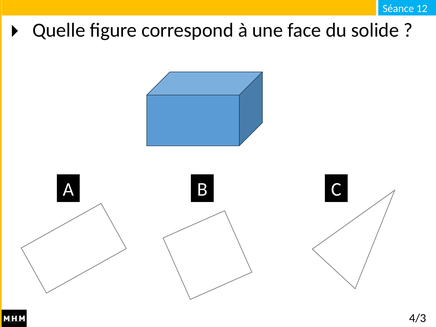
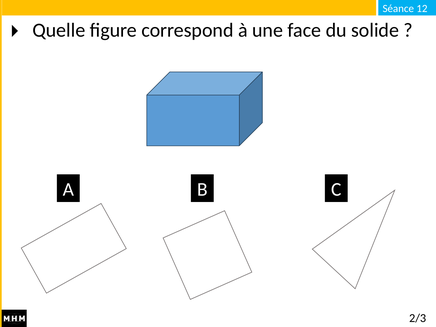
4/3: 4/3 -> 2/3
